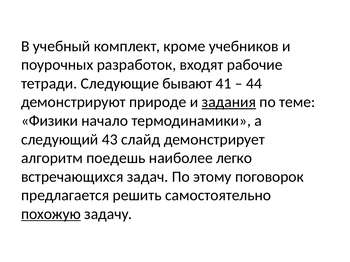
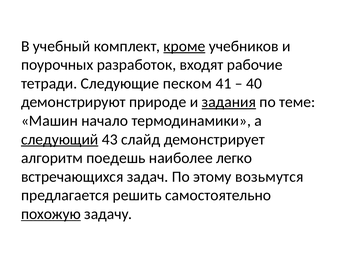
кроме underline: none -> present
бывают: бывают -> песком
44: 44 -> 40
Физики: Физики -> Машин
следующий underline: none -> present
поговорок: поговорок -> возьмутся
